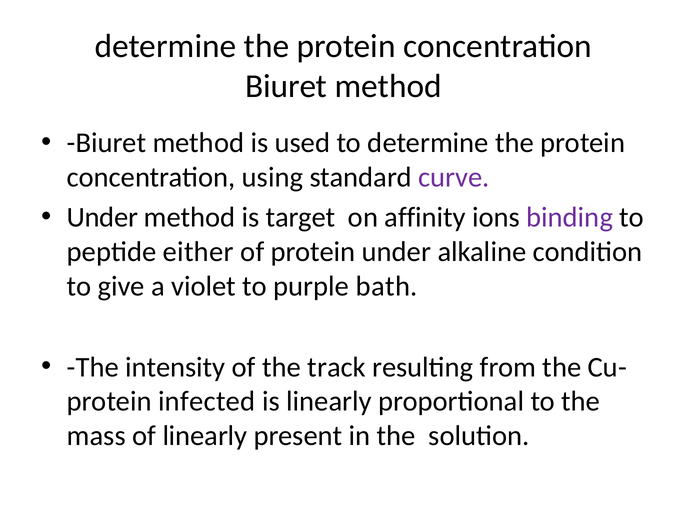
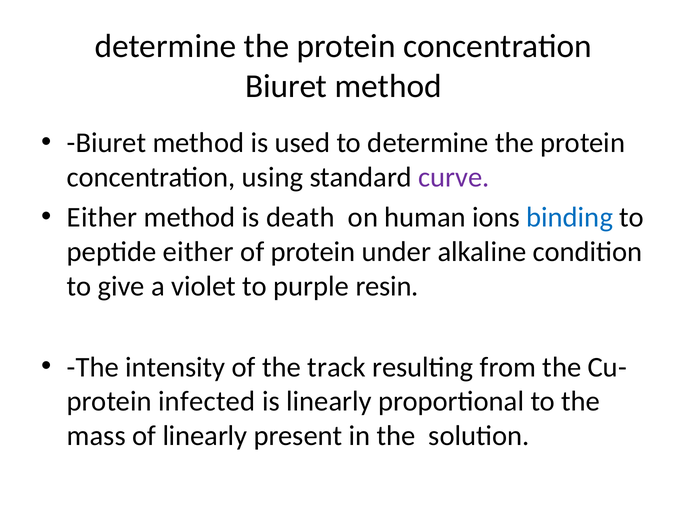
Under at (102, 218): Under -> Either
target: target -> death
affinity: affinity -> human
binding colour: purple -> blue
bath: bath -> resin
